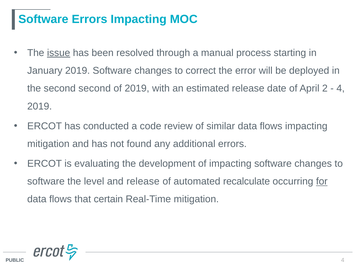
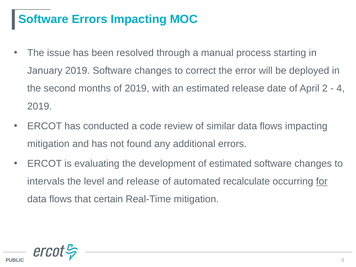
issue underline: present -> none
second second: second -> months
of impacting: impacting -> estimated
software at (46, 181): software -> intervals
